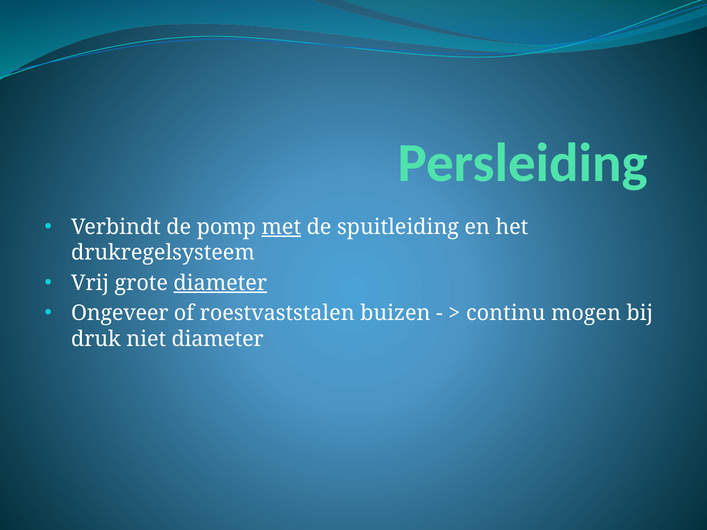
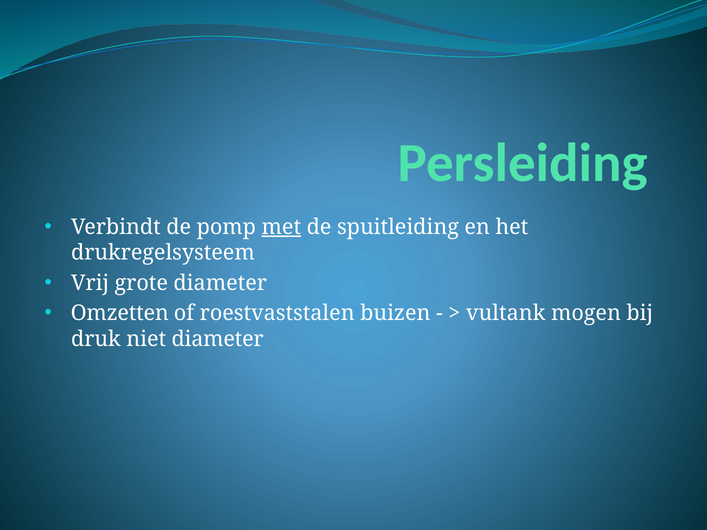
diameter at (220, 283) underline: present -> none
Ongeveer: Ongeveer -> Omzetten
continu: continu -> vultank
